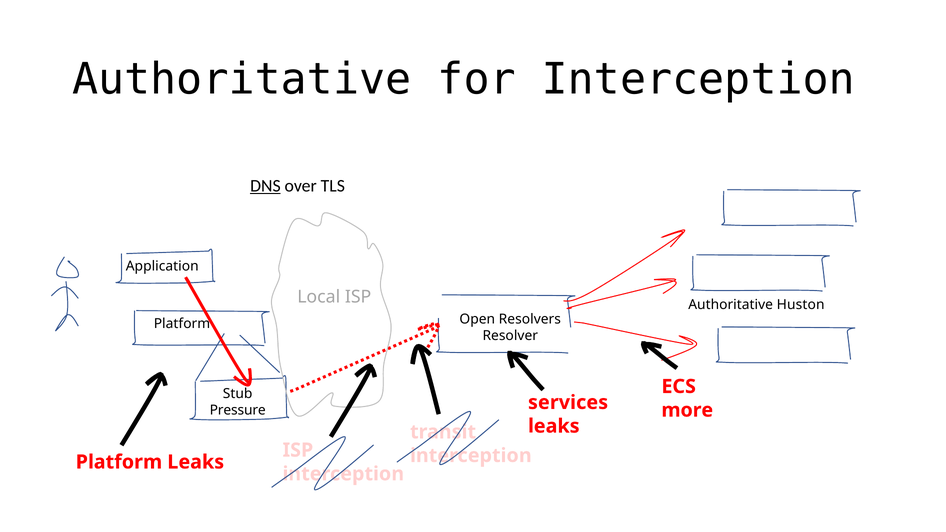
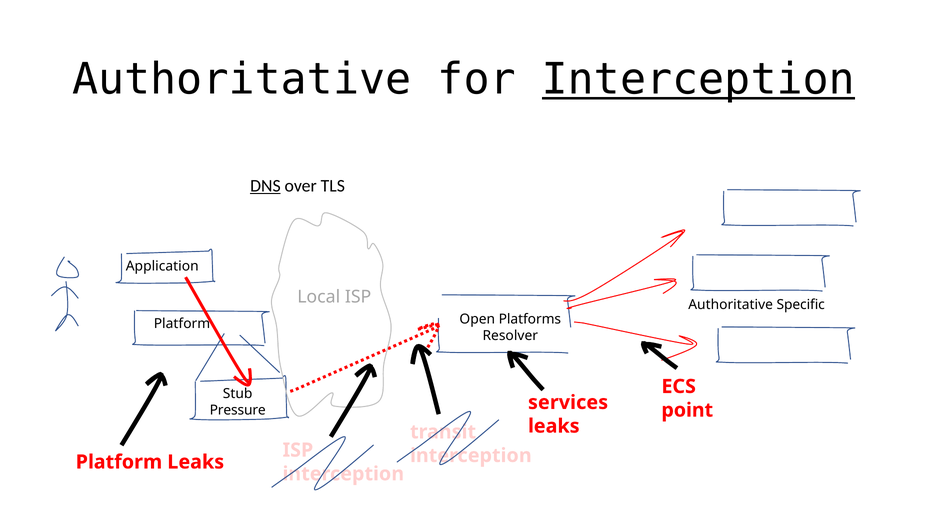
Interception at (698, 79) underline: none -> present
Huston: Huston -> Specific
Resolvers: Resolvers -> Platforms
more: more -> point
